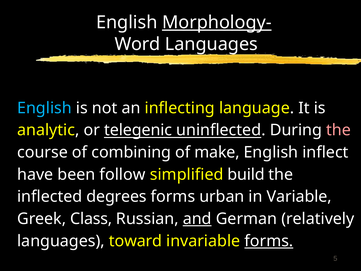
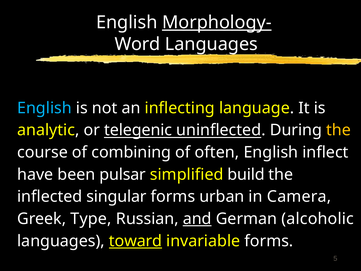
the at (339, 130) colour: pink -> yellow
make: make -> often
follow: follow -> pulsar
degrees: degrees -> singular
Variable: Variable -> Camera
Class: Class -> Type
relatively: relatively -> alcoholic
toward underline: none -> present
forms at (269, 241) underline: present -> none
